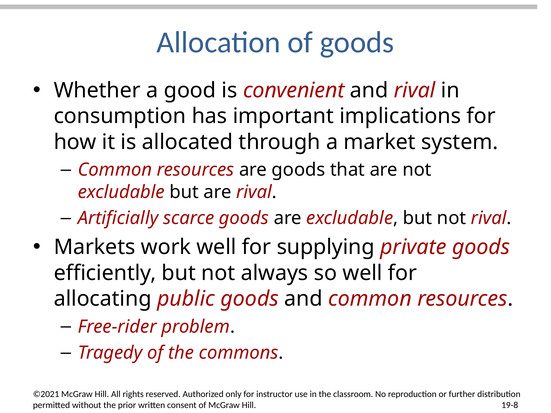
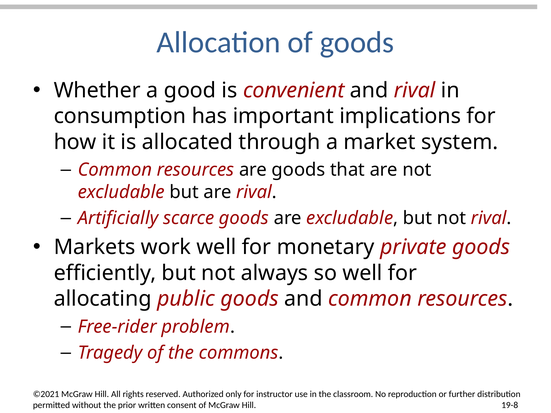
supplying: supplying -> monetary
